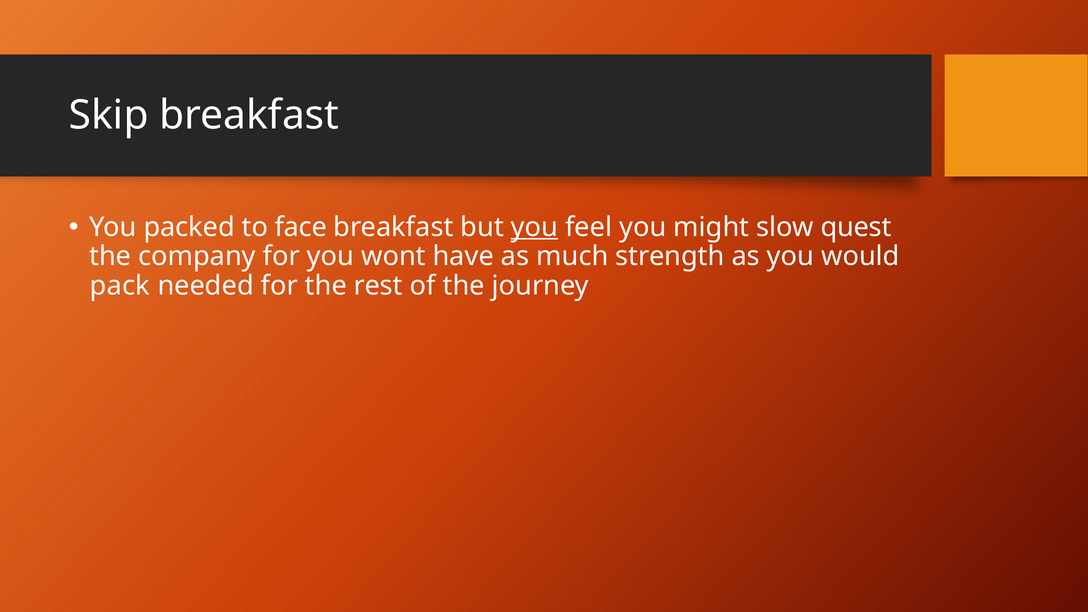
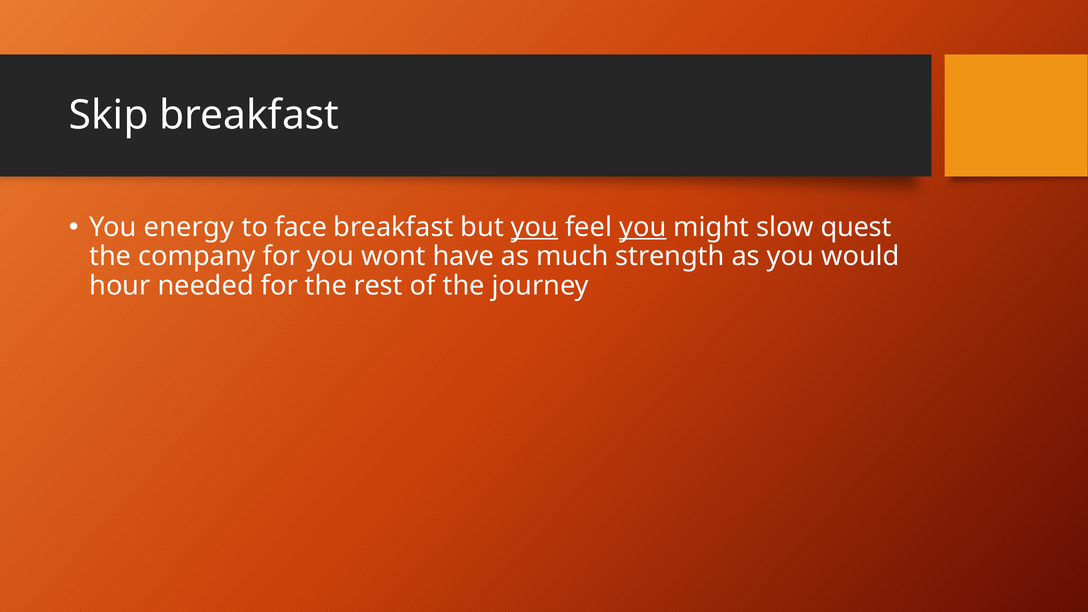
packed: packed -> energy
you at (643, 227) underline: none -> present
pack: pack -> hour
